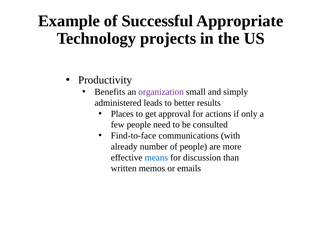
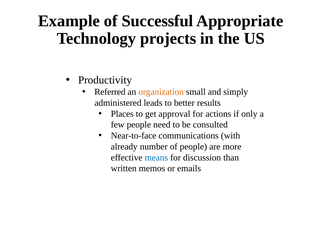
Benefits: Benefits -> Referred
organization colour: purple -> orange
Find-to-face: Find-to-face -> Near-to-face
